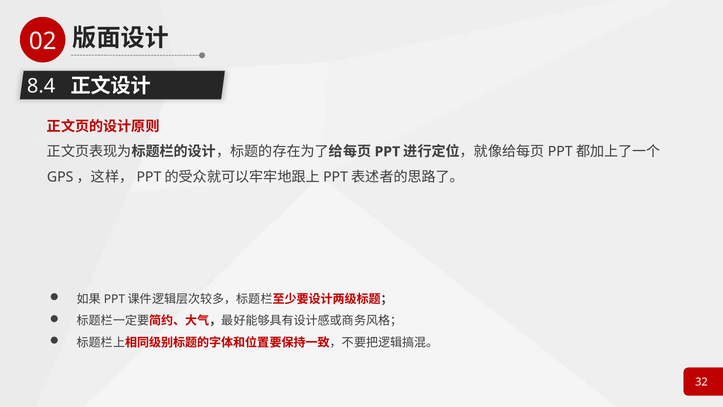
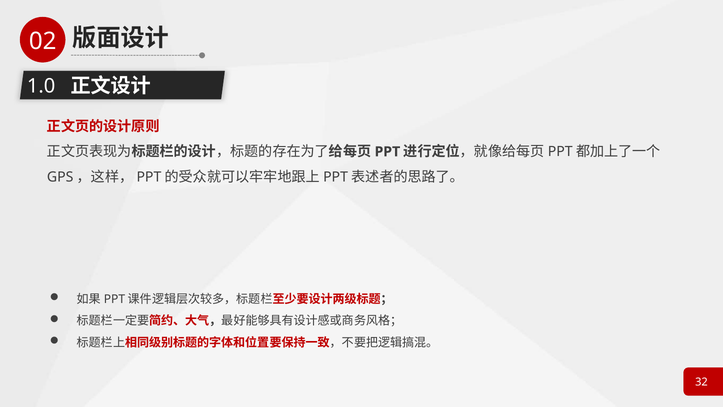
8.4: 8.4 -> 1.0
